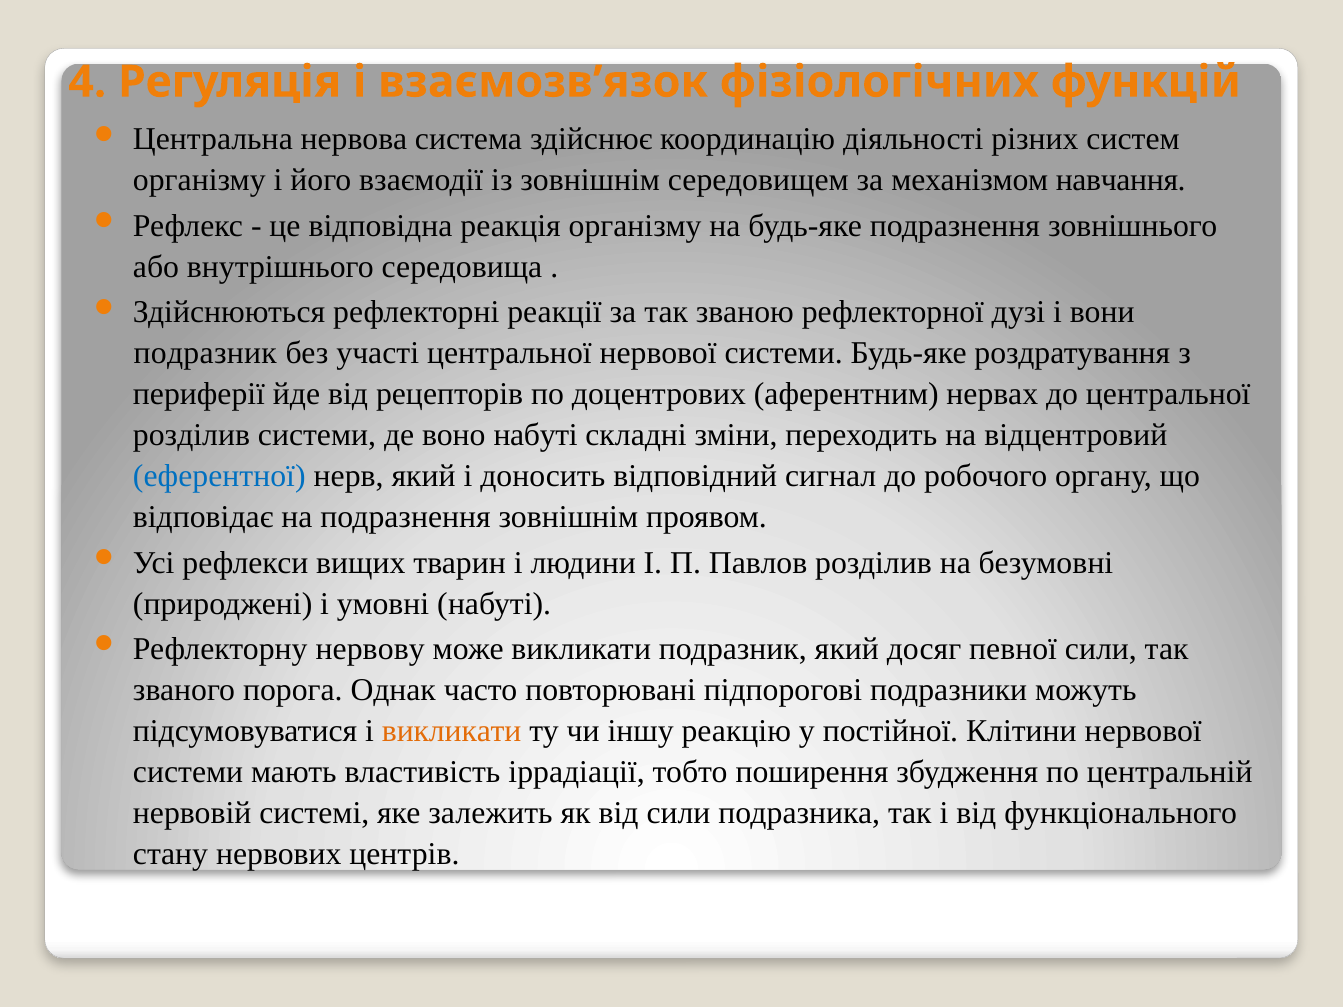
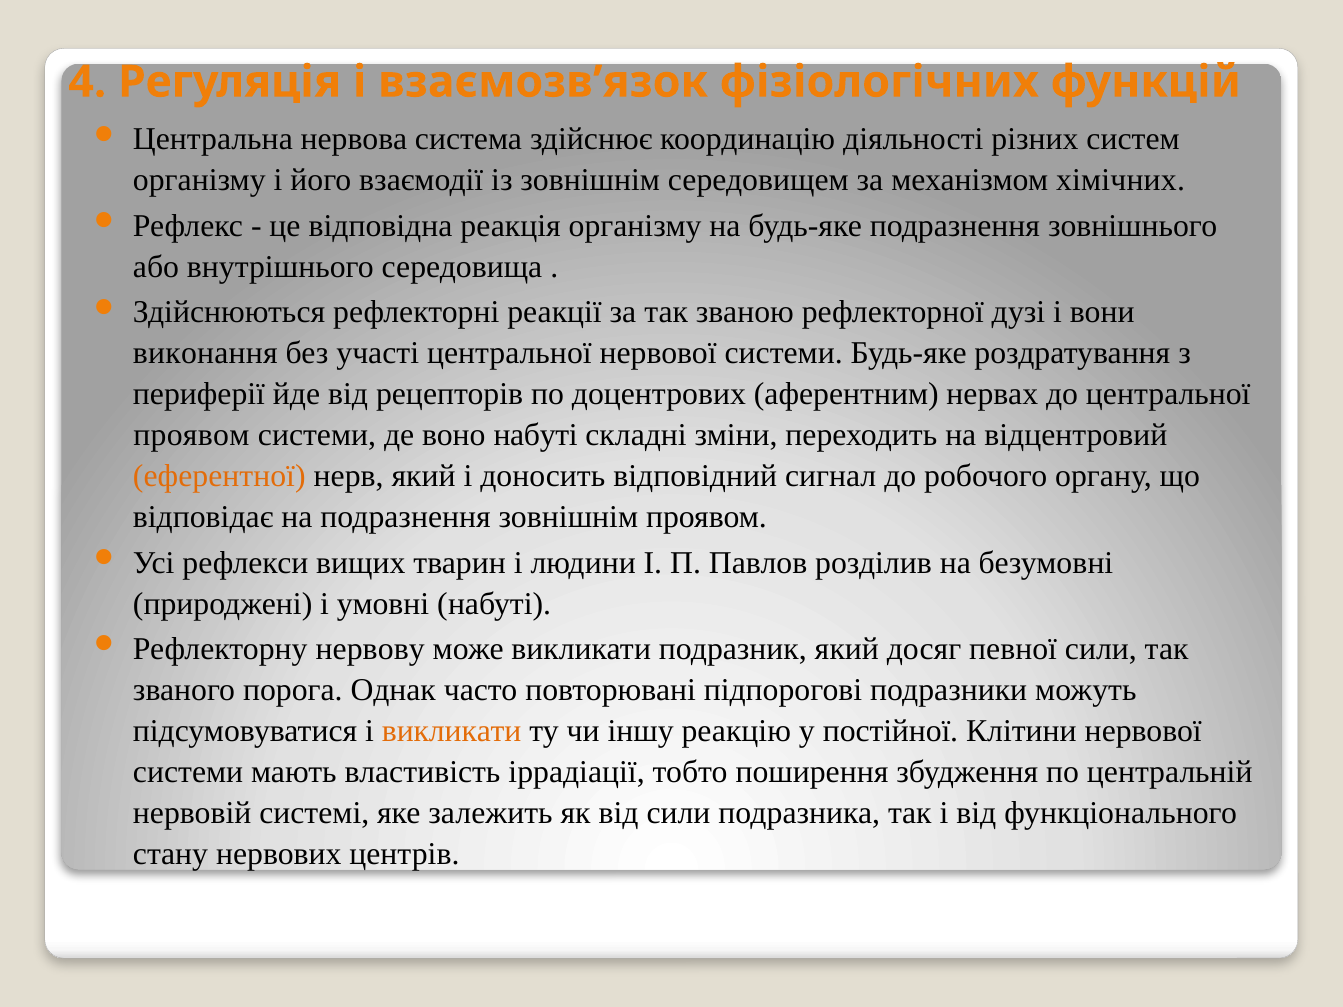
навчання: навчання -> хімічних
подразник at (205, 353): подразник -> виконання
розділив at (191, 435): розділив -> проявом
еферентної colour: blue -> orange
